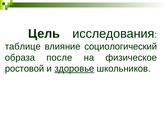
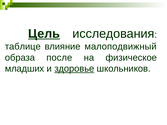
Цель underline: none -> present
социологический: социологический -> малоподвижный
ростовой: ростовой -> младших
